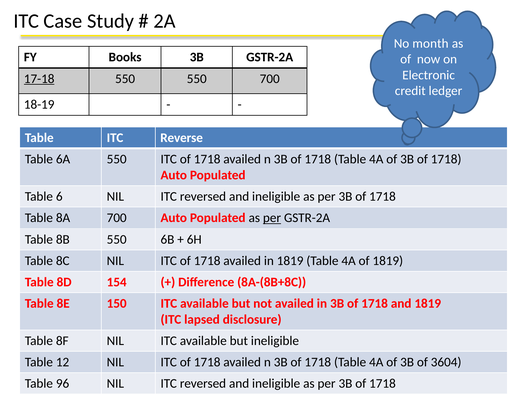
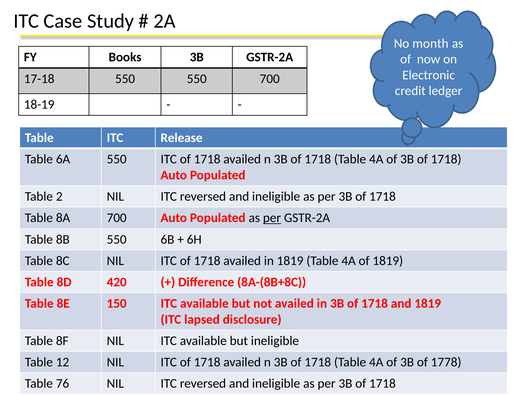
17-18 underline: present -> none
Reverse: Reverse -> Release
6: 6 -> 2
154: 154 -> 420
3604: 3604 -> 1778
96: 96 -> 76
